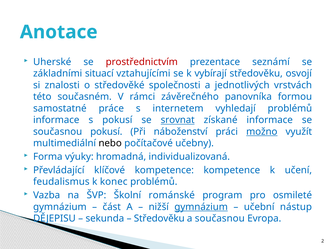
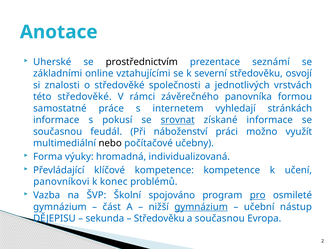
prostřednictvím colour: red -> black
situací: situací -> online
vybírají: vybírají -> severní
této současném: současném -> středověké
vyhledají problémů: problémů -> stránkách
současnou pokusí: pokusí -> feudál
možno underline: present -> none
feudalismus: feudalismus -> panovníkovi
románské: románské -> spojováno
pro underline: none -> present
